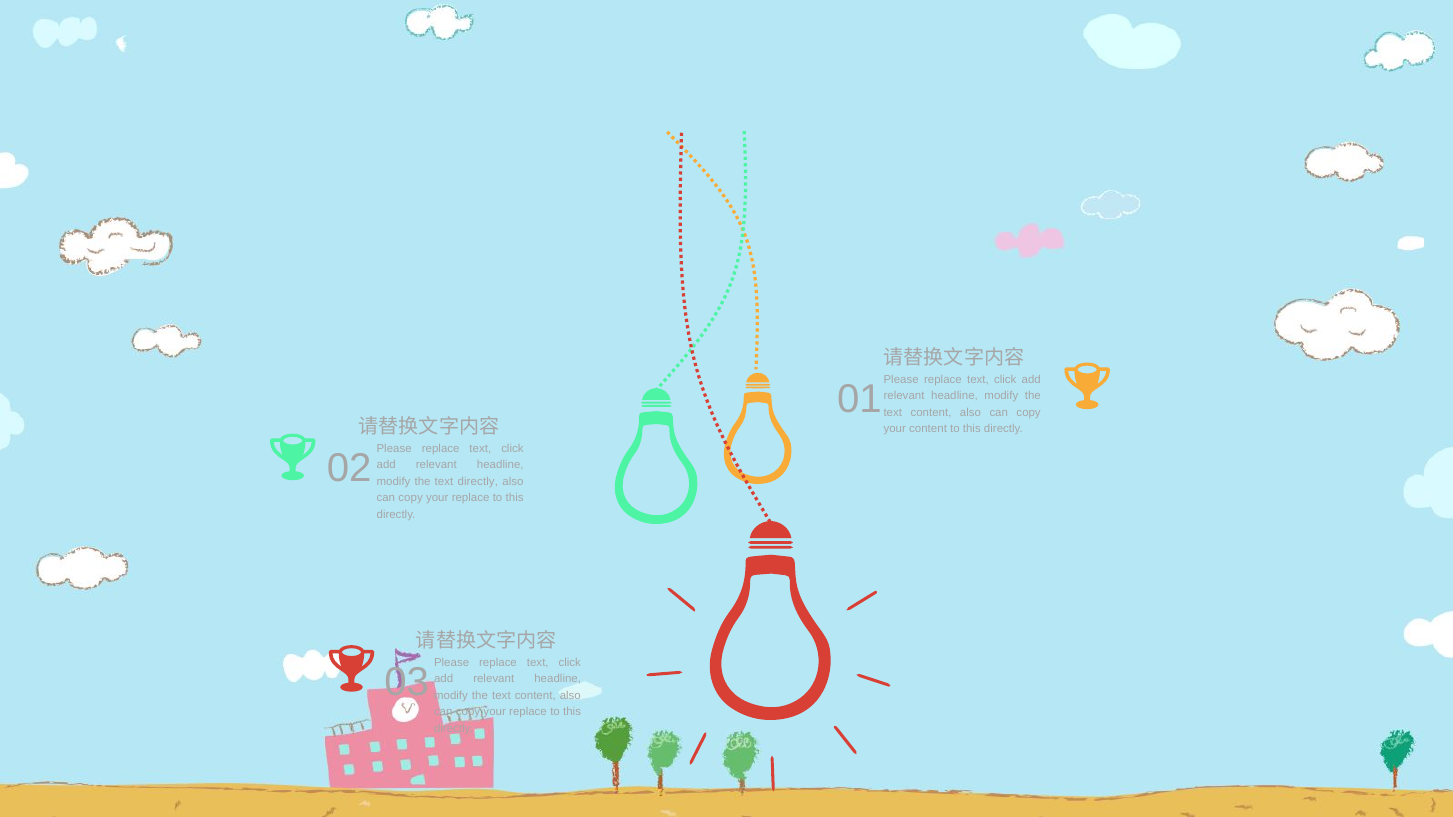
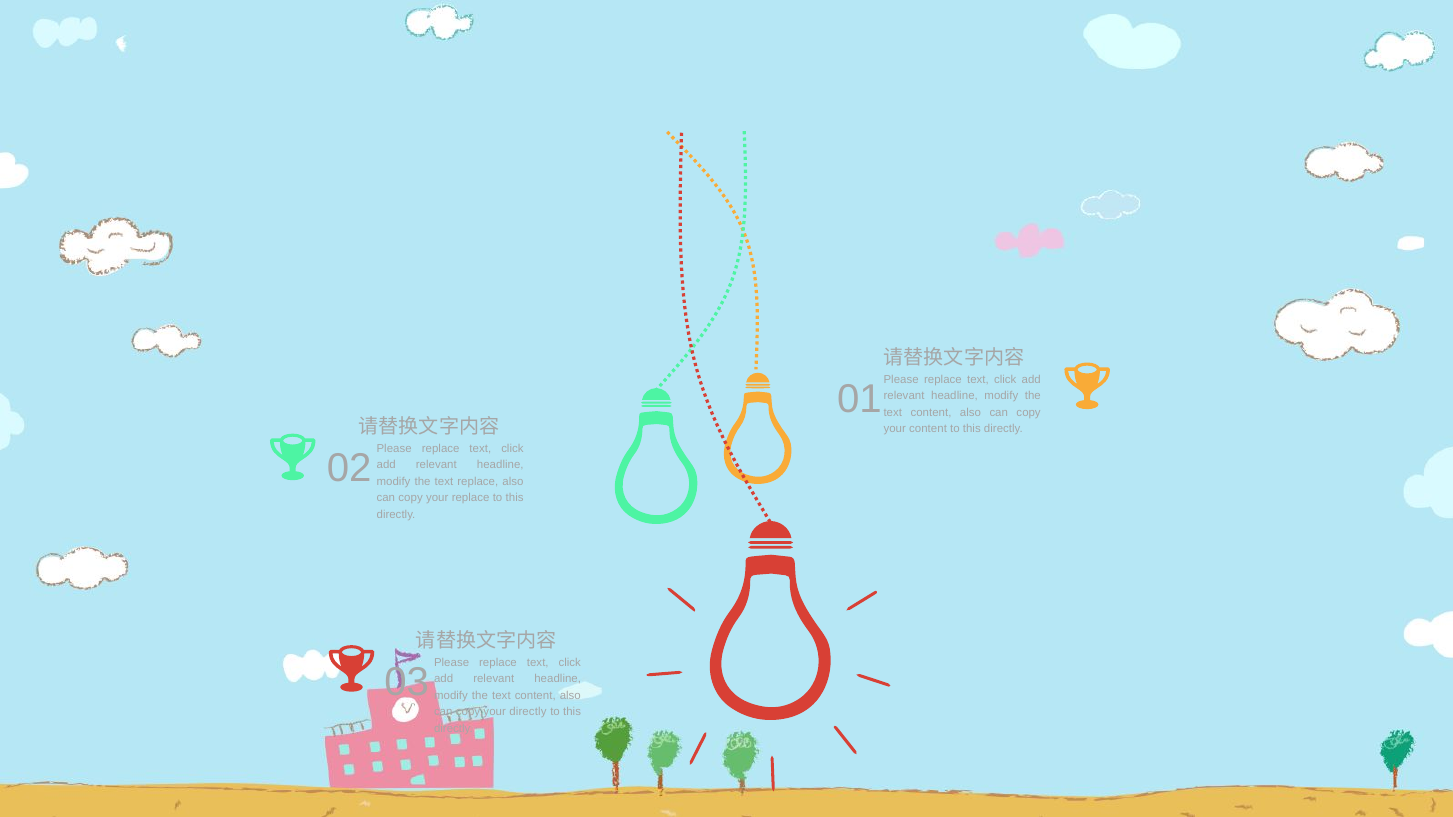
text directly: directly -> replace
replace at (528, 712): replace -> directly
